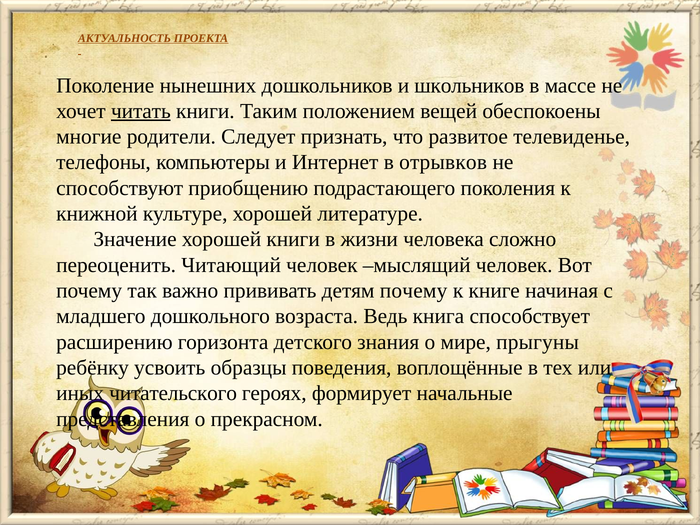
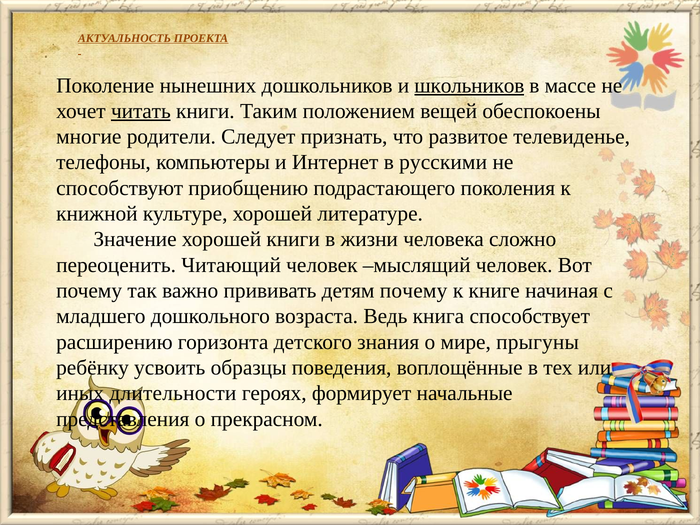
школьников underline: none -> present
отрывков: отрывков -> русскими
читательского: читательского -> длительности
